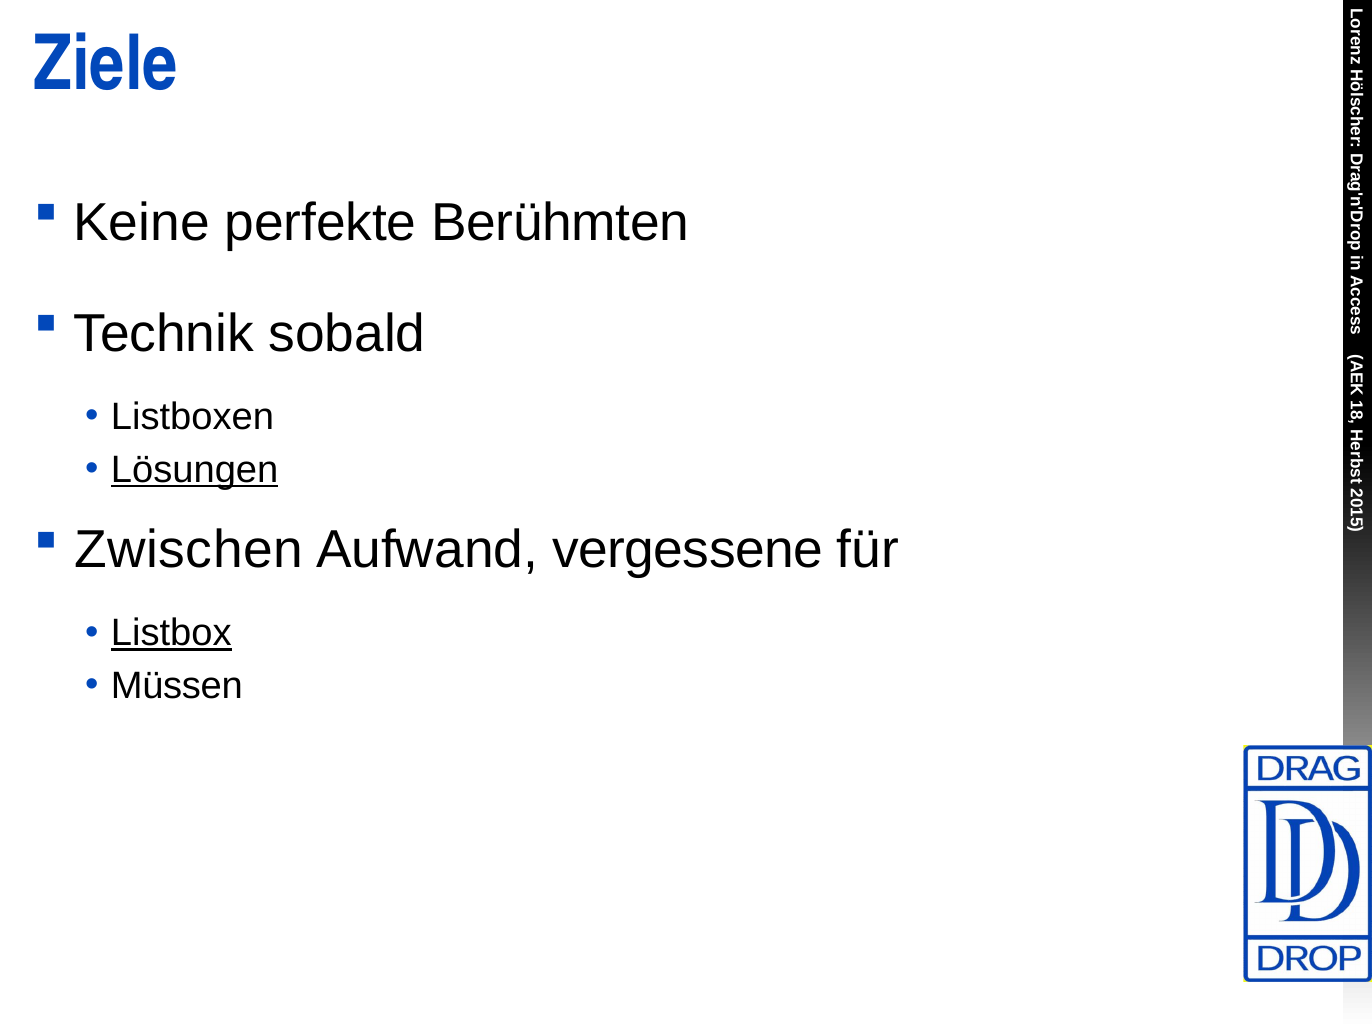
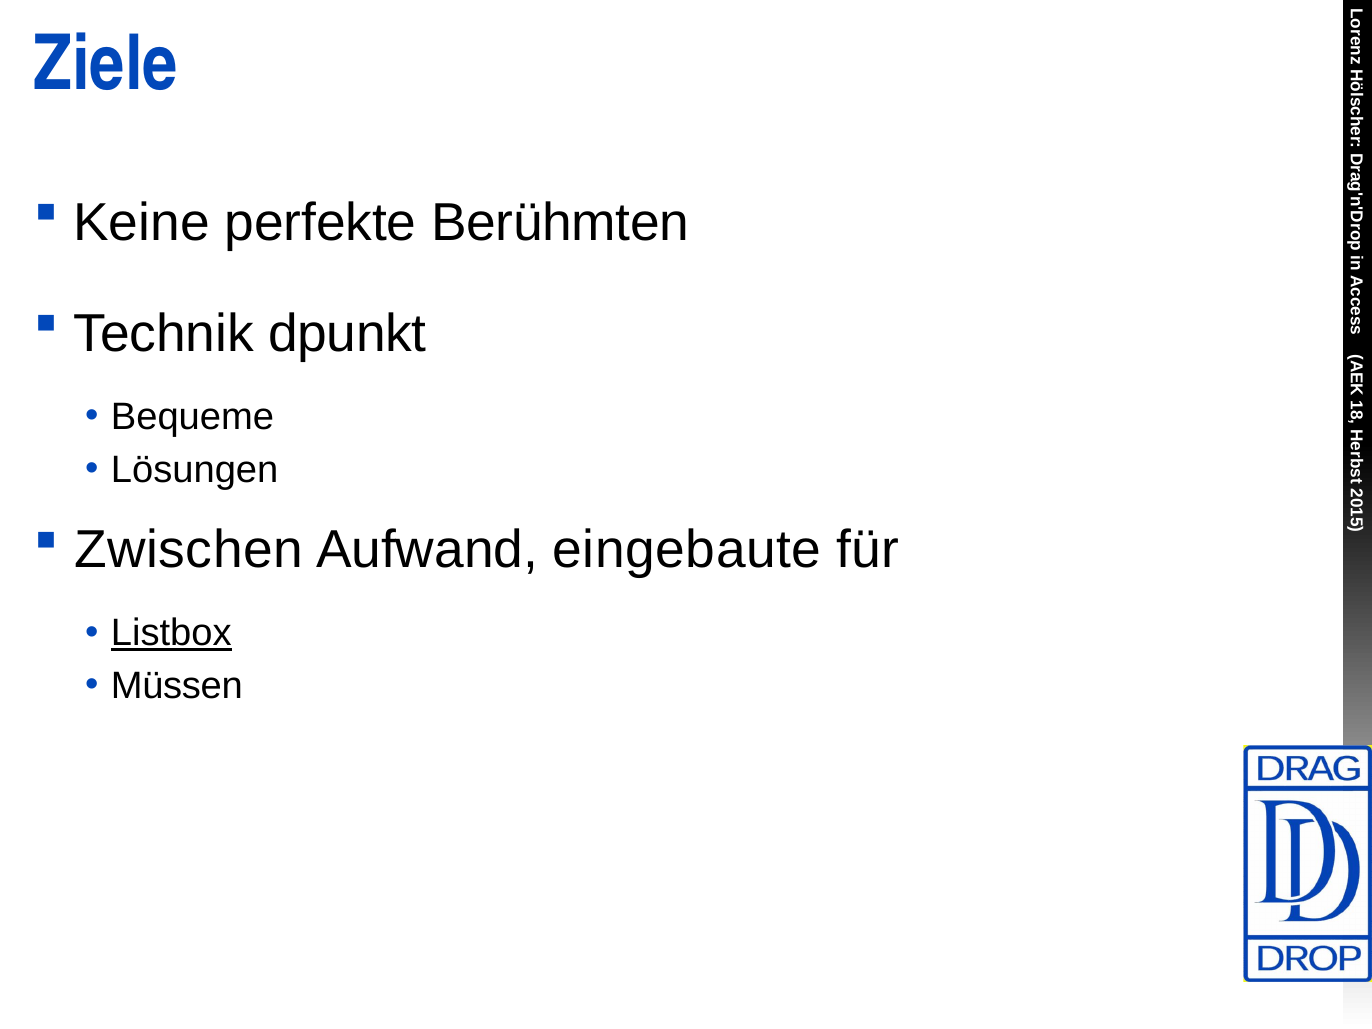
sobald: sobald -> dpunkt
Listboxen: Listboxen -> Bequeme
Lösungen underline: present -> none
vergessene: vergessene -> eingebaute
